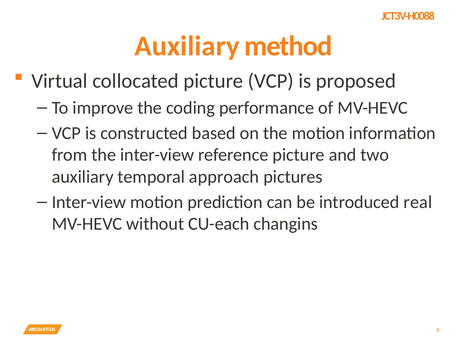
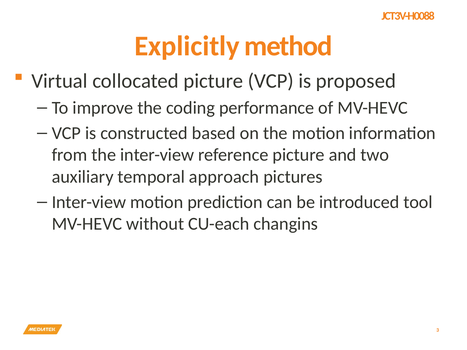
Auxiliary at (187, 46): Auxiliary -> Explicitly
real: real -> tool
